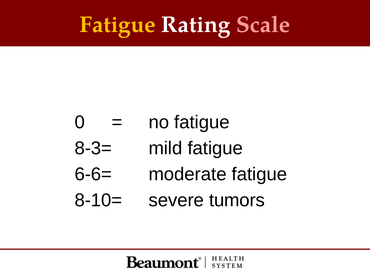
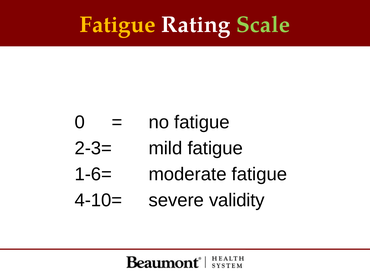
Scale colour: pink -> light green
8-3=: 8-3= -> 2-3=
6-6=: 6-6= -> 1-6=
8-10=: 8-10= -> 4-10=
tumors: tumors -> validity
